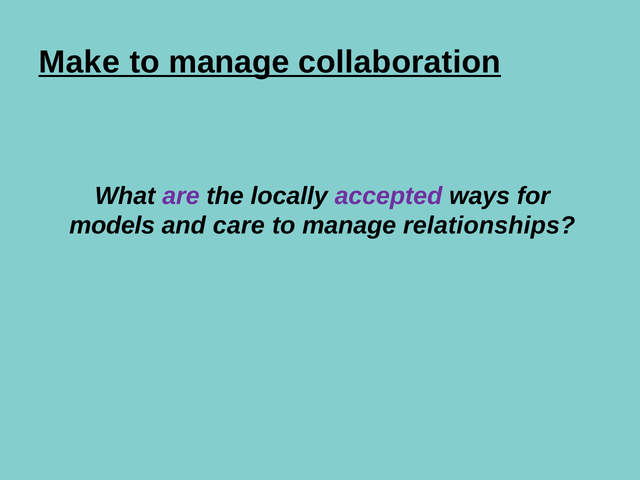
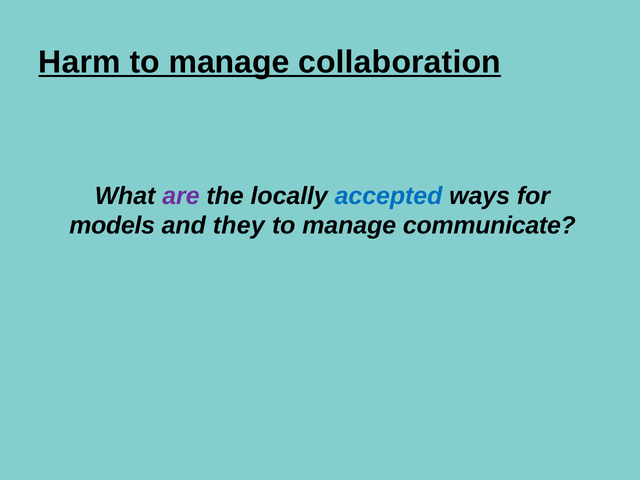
Make: Make -> Harm
accepted colour: purple -> blue
care: care -> they
relationships: relationships -> communicate
